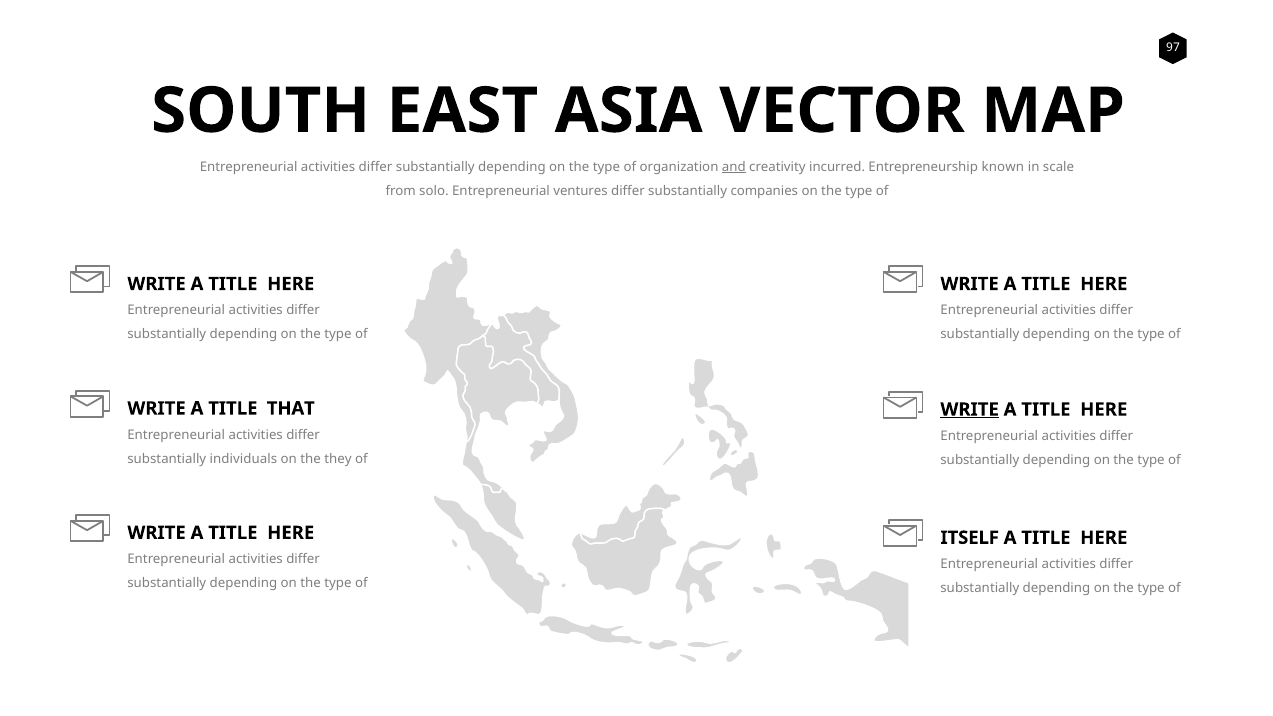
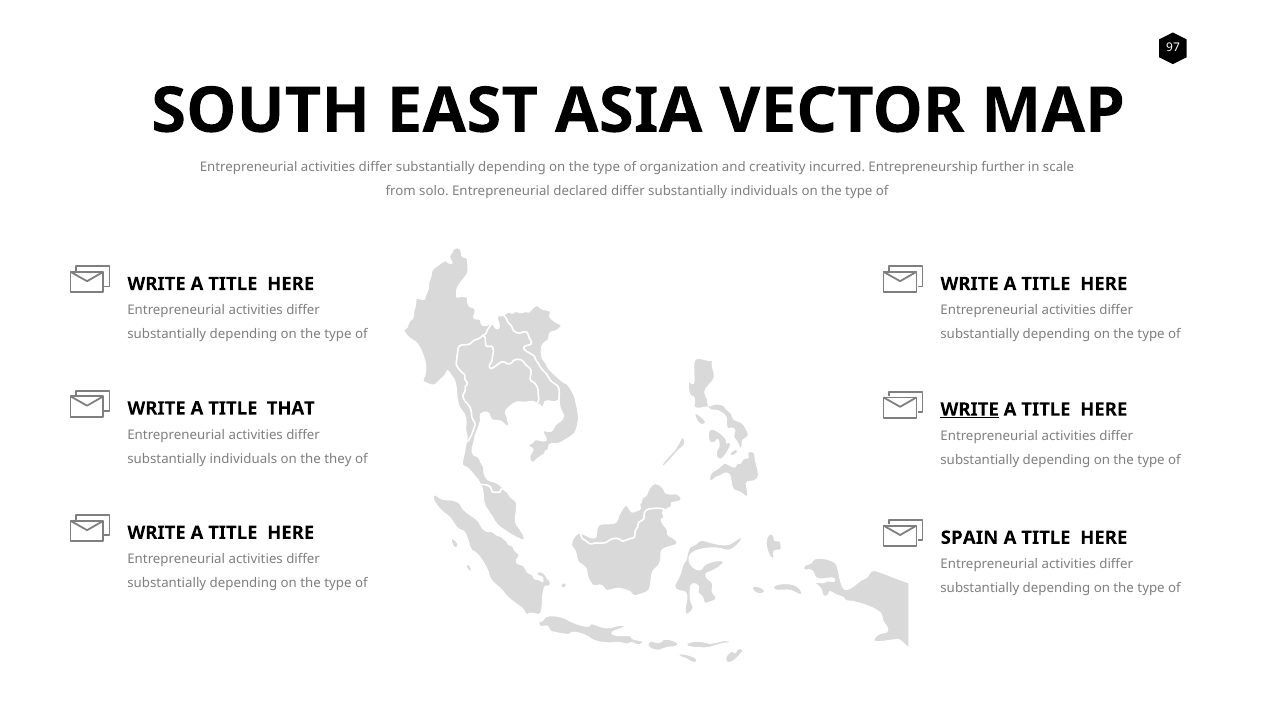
and underline: present -> none
known: known -> further
ventures: ventures -> declared
companies at (764, 191): companies -> individuals
ITSELF: ITSELF -> SPAIN
